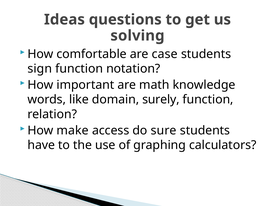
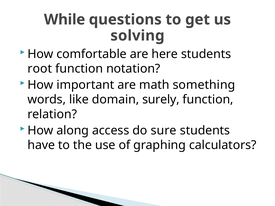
Ideas: Ideas -> While
case: case -> here
sign: sign -> root
knowledge: knowledge -> something
make: make -> along
